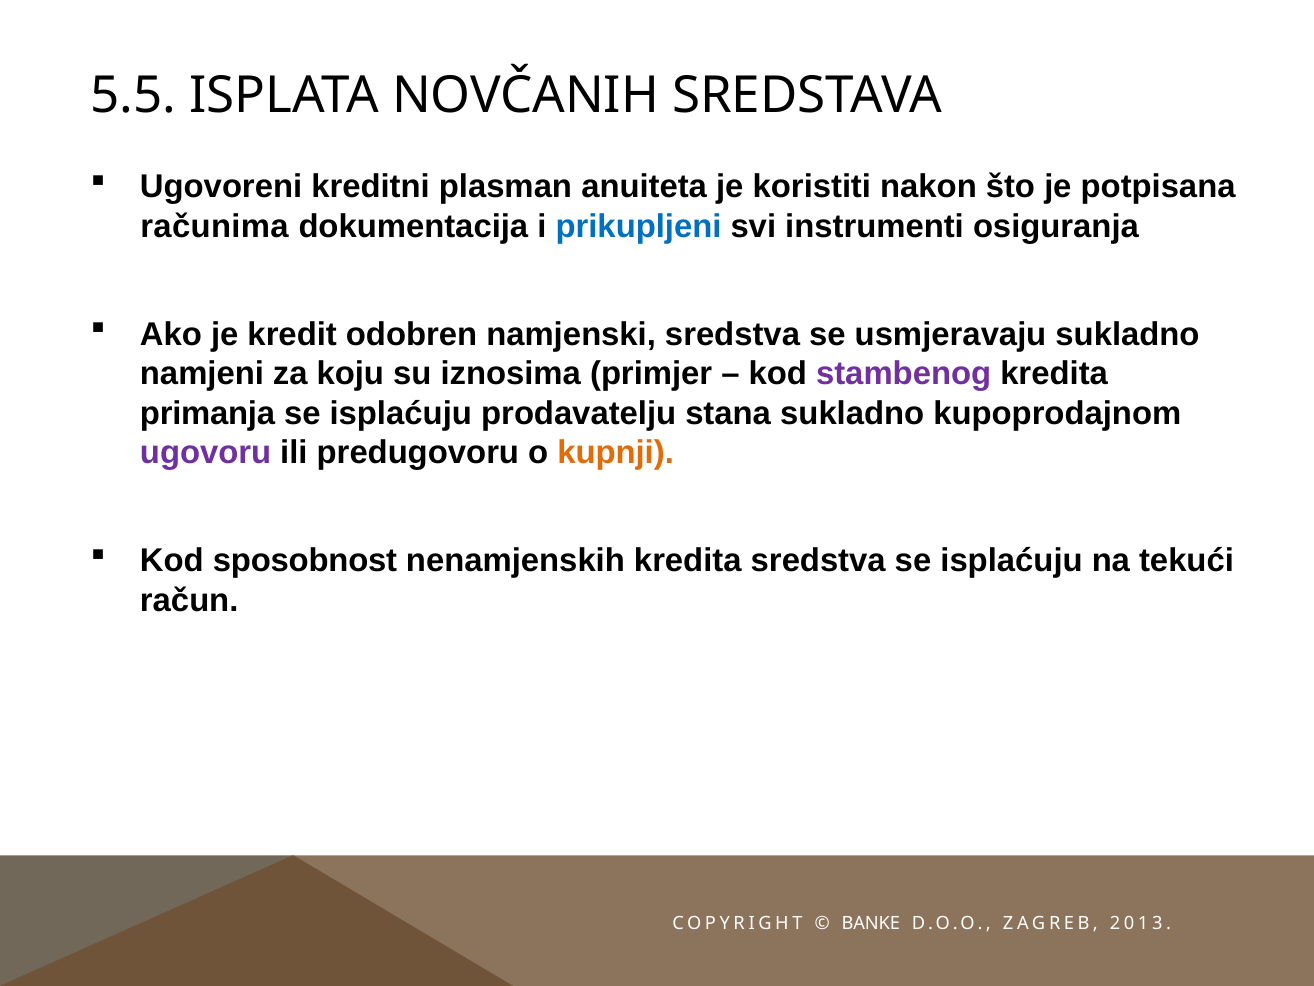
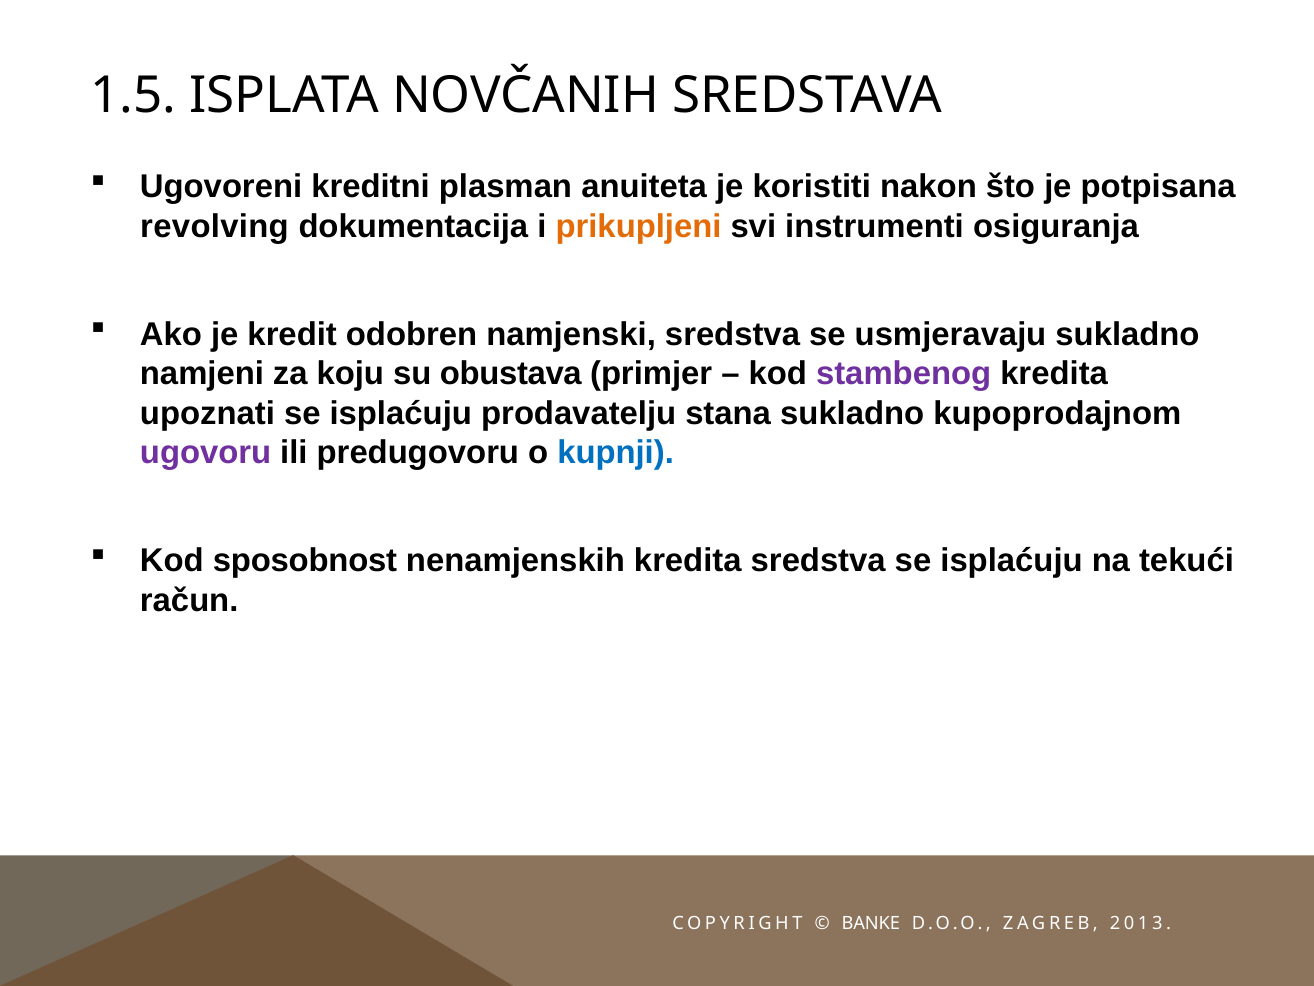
5.5: 5.5 -> 1.5
računima: računima -> revolving
prikupljeni colour: blue -> orange
iznosima: iznosima -> obustava
primanja: primanja -> upoznati
kupnji colour: orange -> blue
